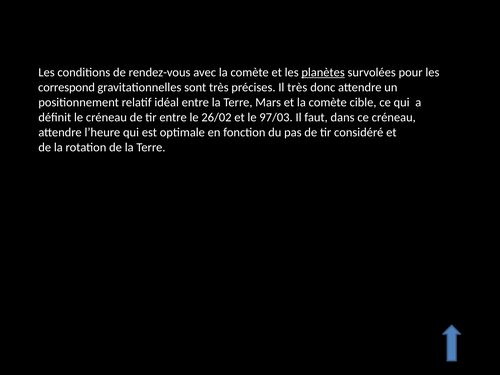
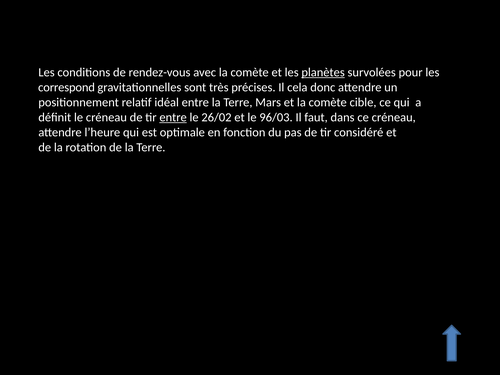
Il très: très -> cela
entre at (173, 117) underline: none -> present
97/03: 97/03 -> 96/03
